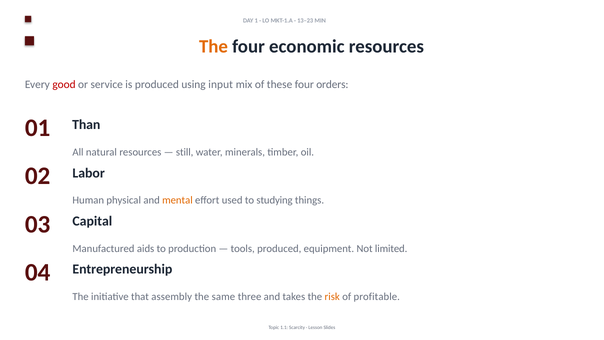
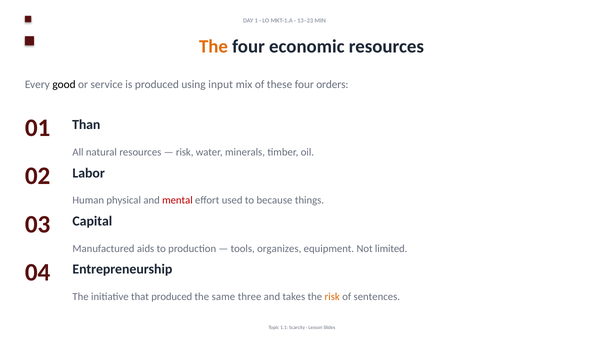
good colour: red -> black
still at (185, 152): still -> risk
mental colour: orange -> red
studying: studying -> because
tools produced: produced -> organizes
that assembly: assembly -> produced
profitable: profitable -> sentences
